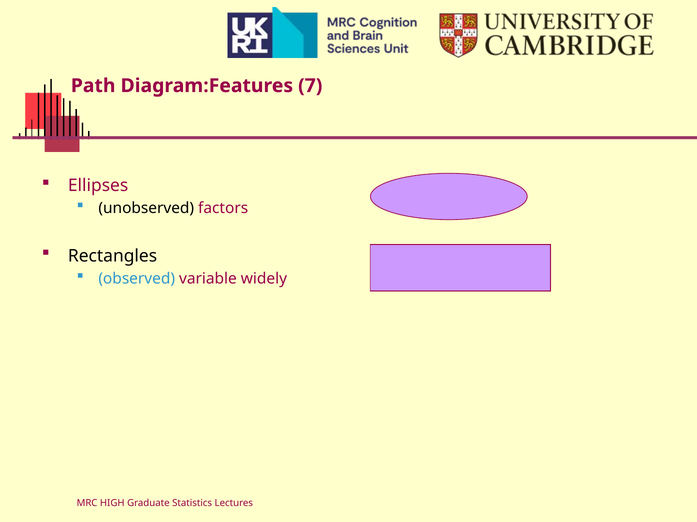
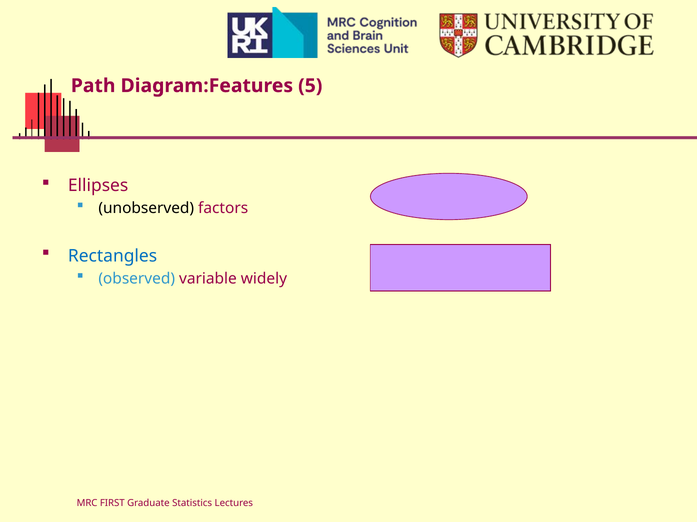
7: 7 -> 5
Rectangles colour: black -> blue
HIGH: HIGH -> FIRST
